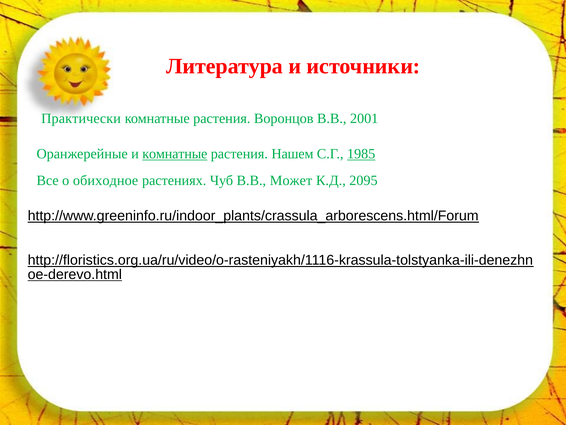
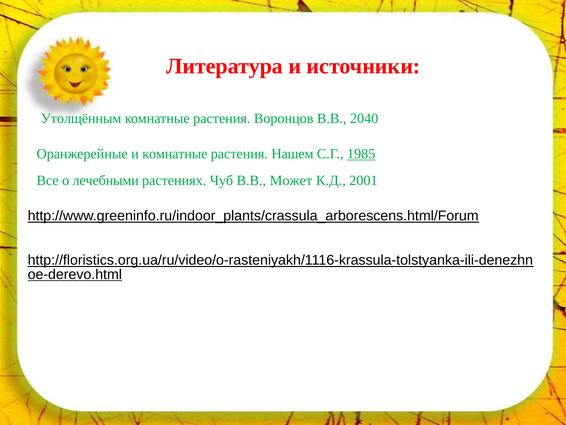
Практически: Практически -> Утолщённым
2001: 2001 -> 2040
комнатные at (175, 154) underline: present -> none
обиходное: обиходное -> лечебными
2095: 2095 -> 2001
